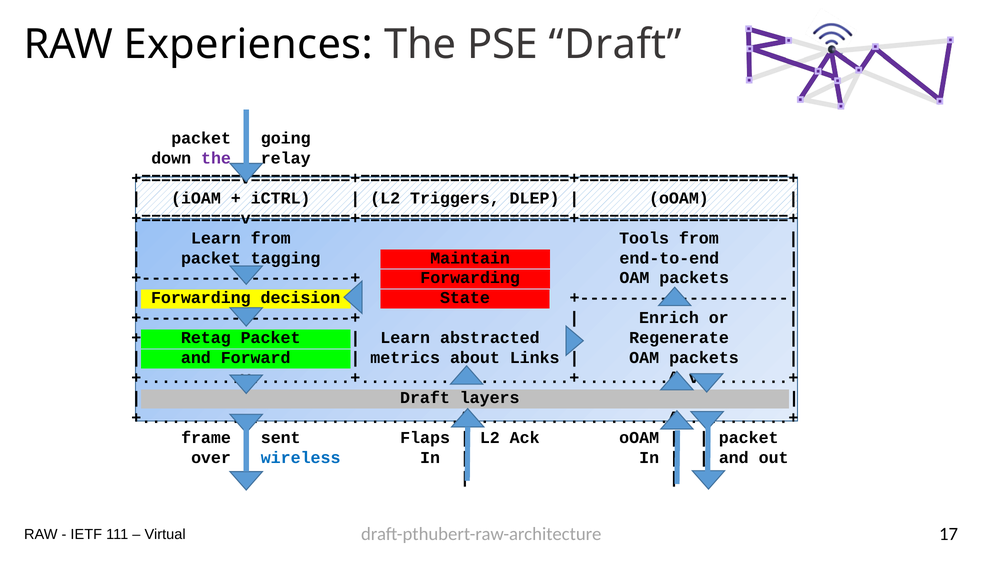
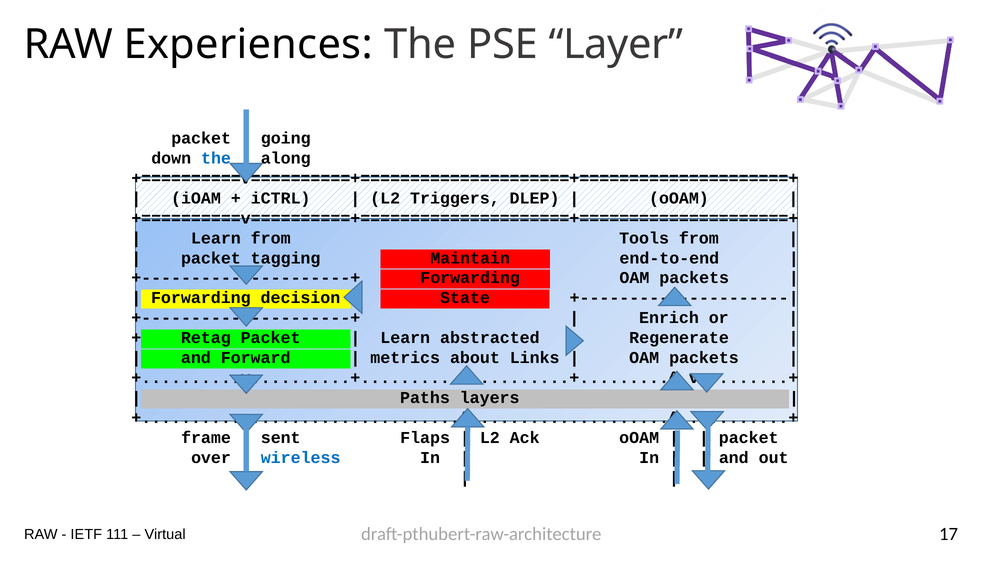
PSE Draft: Draft -> Layer
the at (216, 158) colour: purple -> blue
relay: relay -> along
Draft at (425, 398): Draft -> Paths
